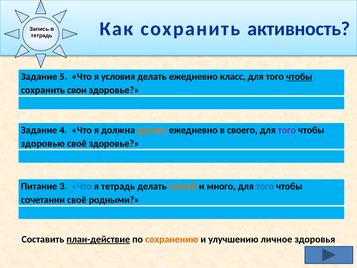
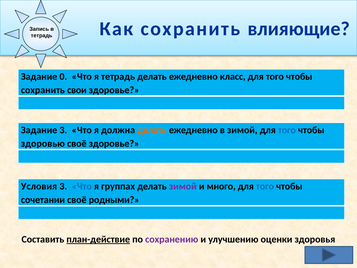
активность: активность -> влияющие
5: 5 -> 0
я условия: условия -> тетрадь
чтобы at (299, 77) underline: present -> none
Задание 4: 4 -> 3
в своего: своего -> зимой
того at (287, 130) colour: purple -> blue
Питание: Питание -> Условия
я тетрадь: тетрадь -> группах
зимой at (183, 186) colour: orange -> purple
сохранению colour: orange -> purple
личное: личное -> оценки
